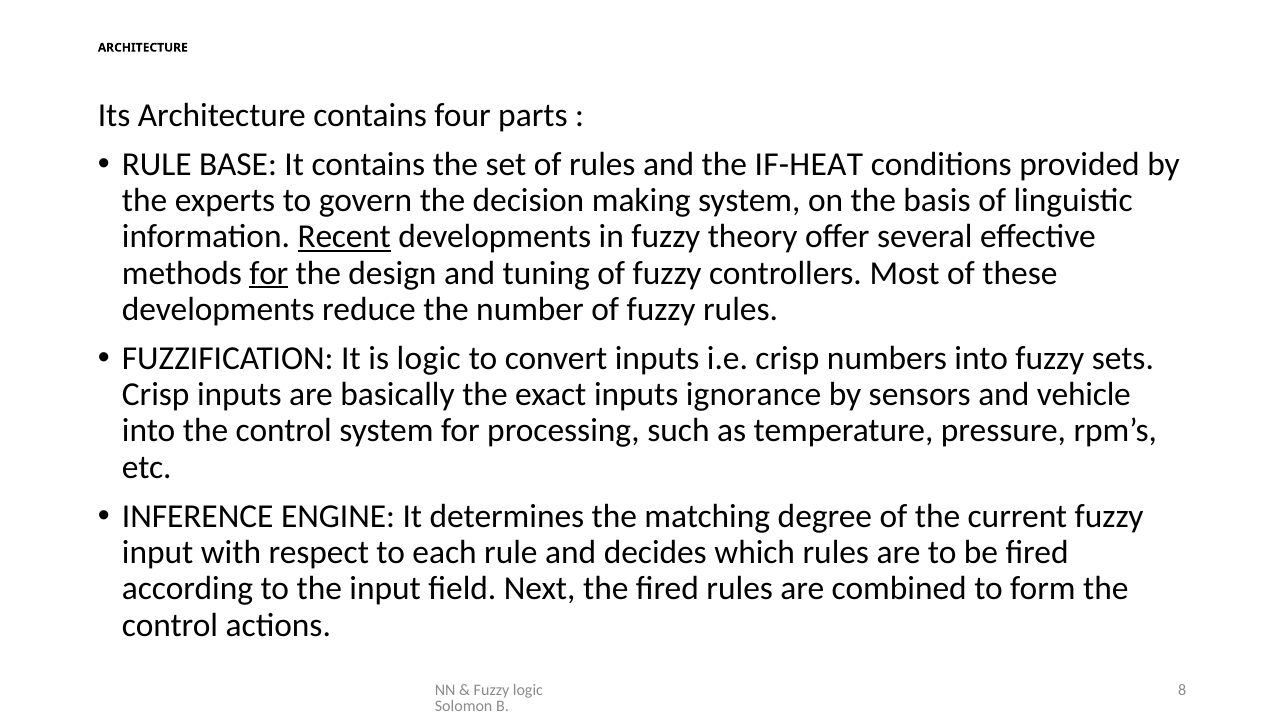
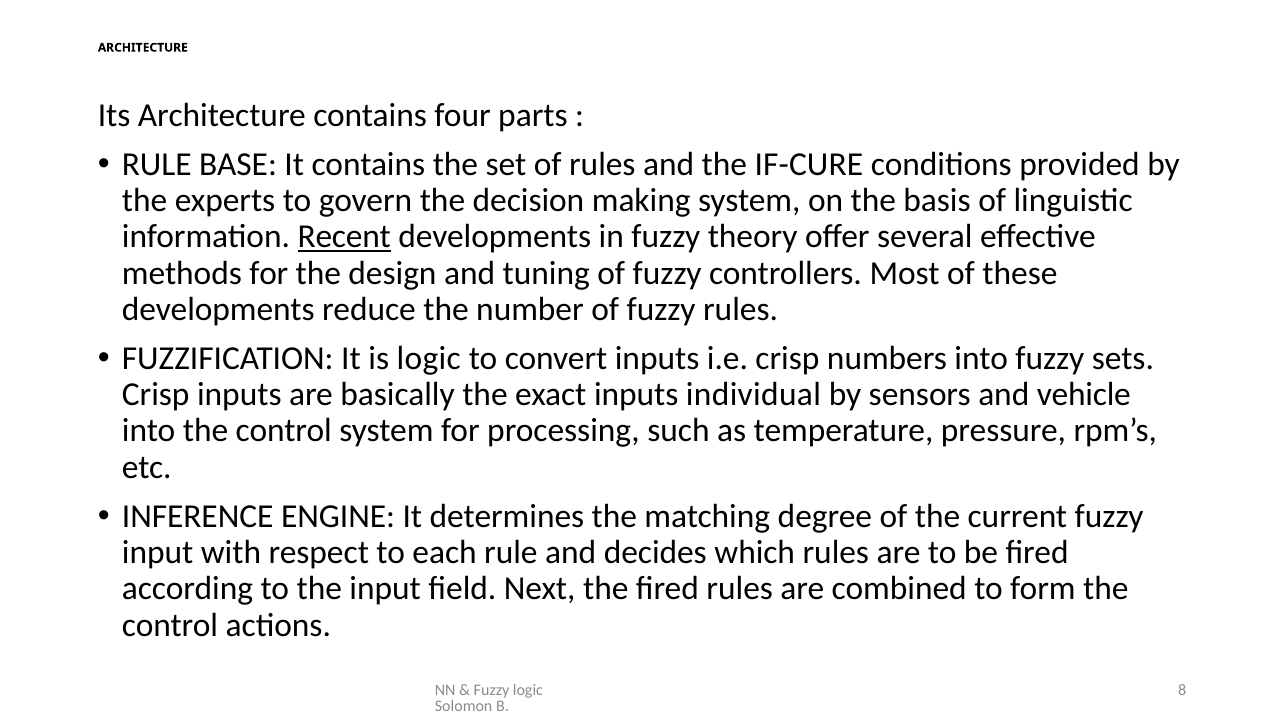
IF-HEAT: IF-HEAT -> IF-CURE
for at (269, 273) underline: present -> none
ignorance: ignorance -> individual
